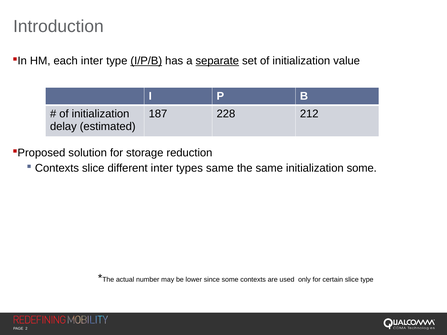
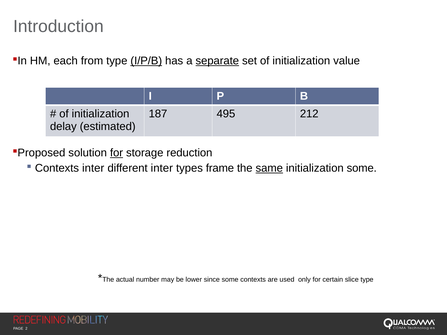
each inter: inter -> from
228: 228 -> 495
for at (117, 153) underline: none -> present
Contexts slice: slice -> inter
types same: same -> frame
same at (269, 168) underline: none -> present
